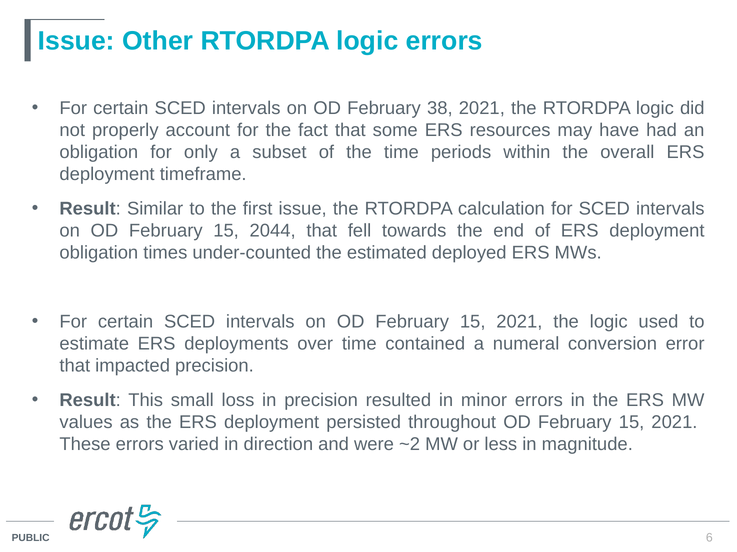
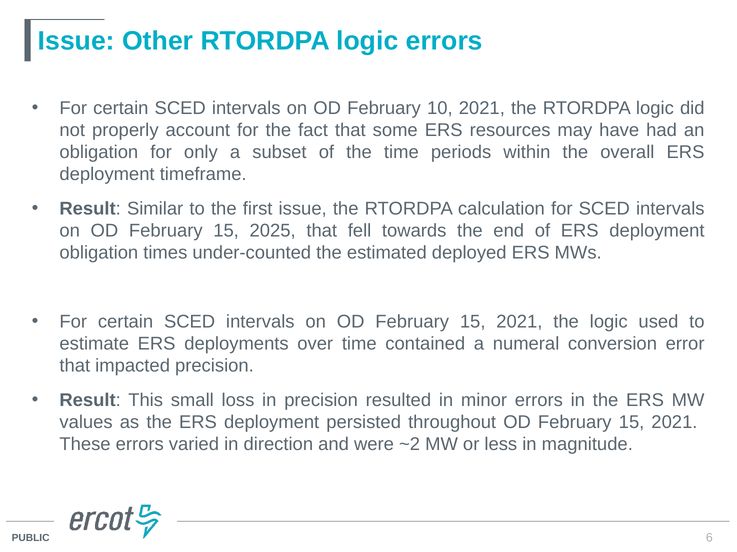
38: 38 -> 10
2044: 2044 -> 2025
